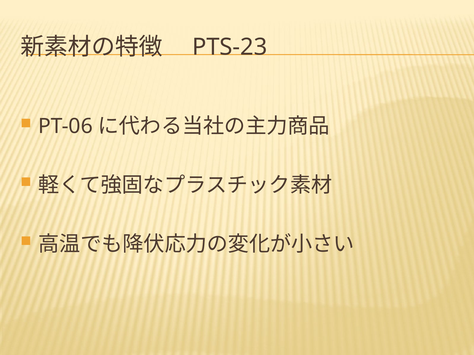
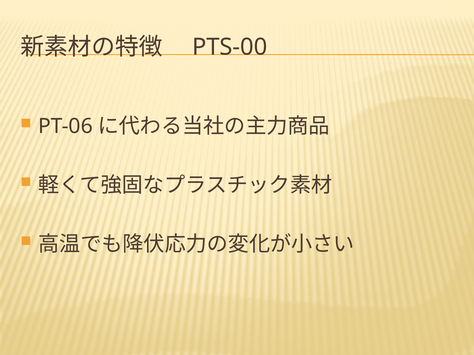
PTS-23: PTS-23 -> PTS-00
